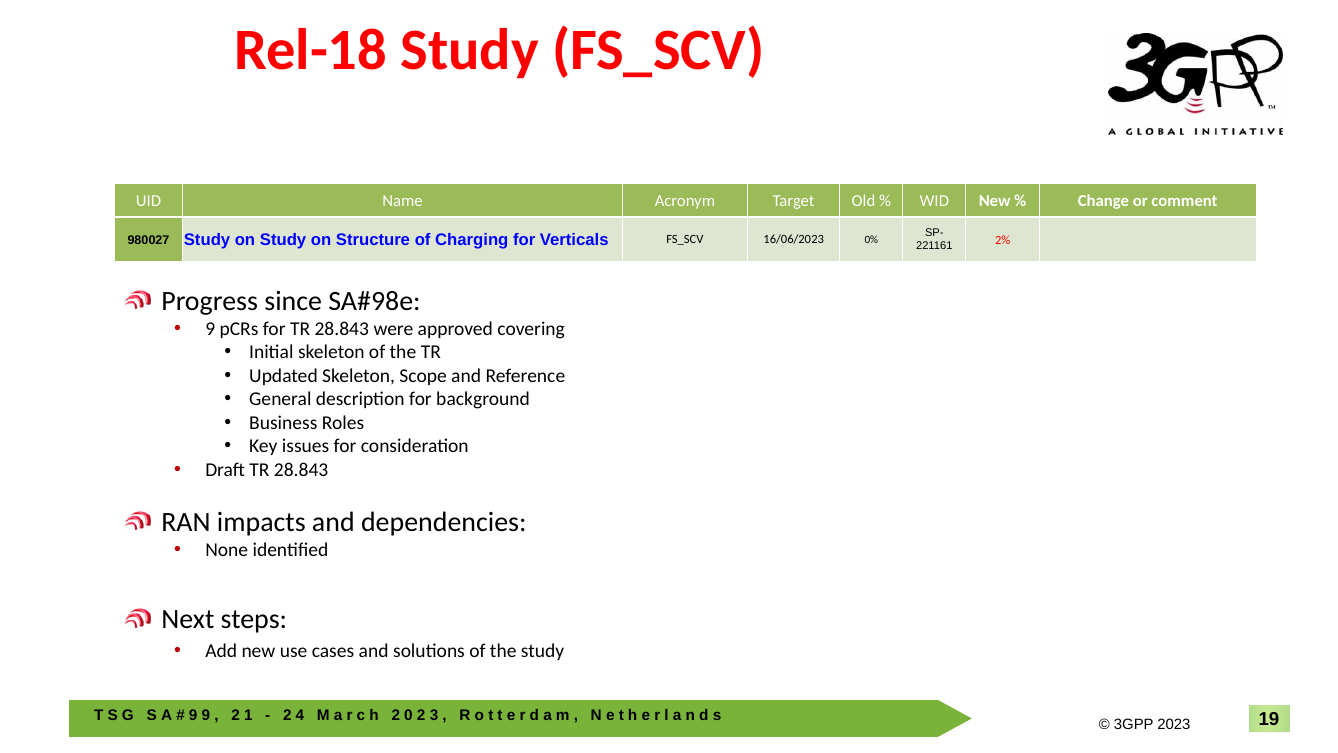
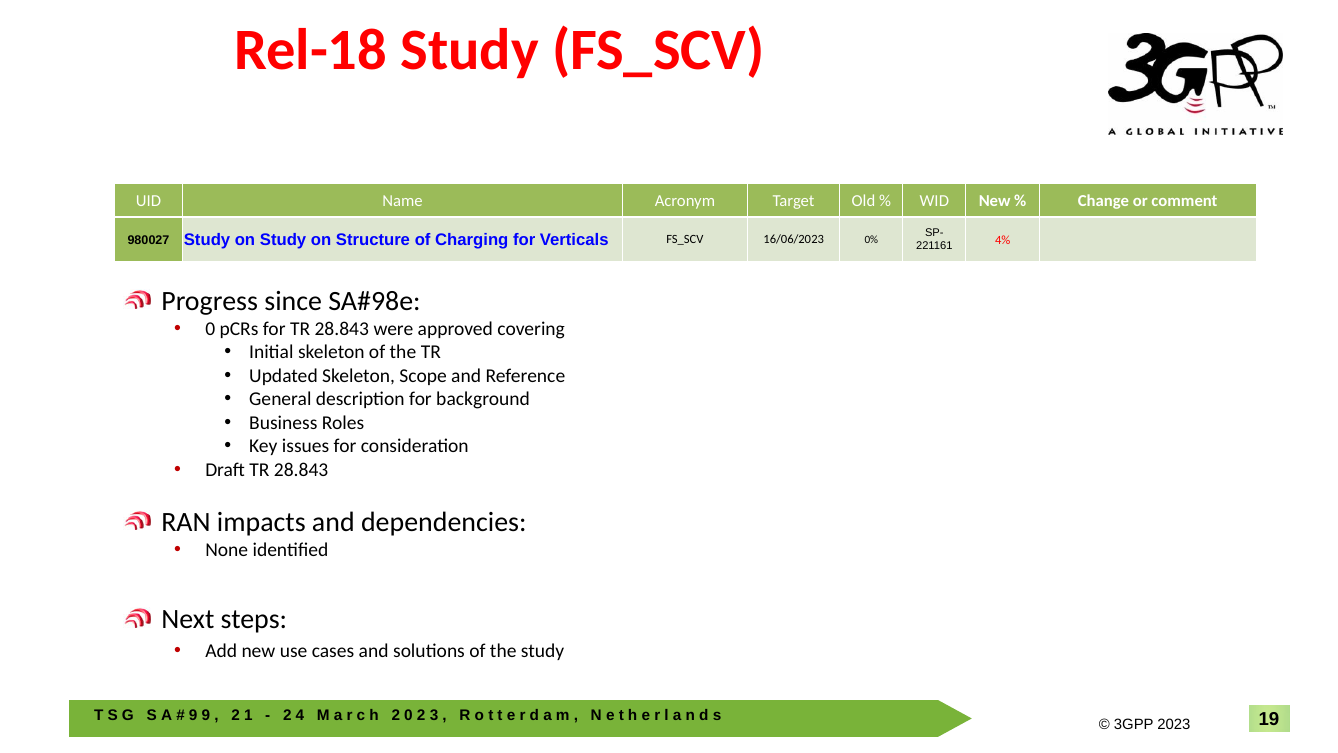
2%: 2% -> 4%
9 at (210, 329): 9 -> 0
